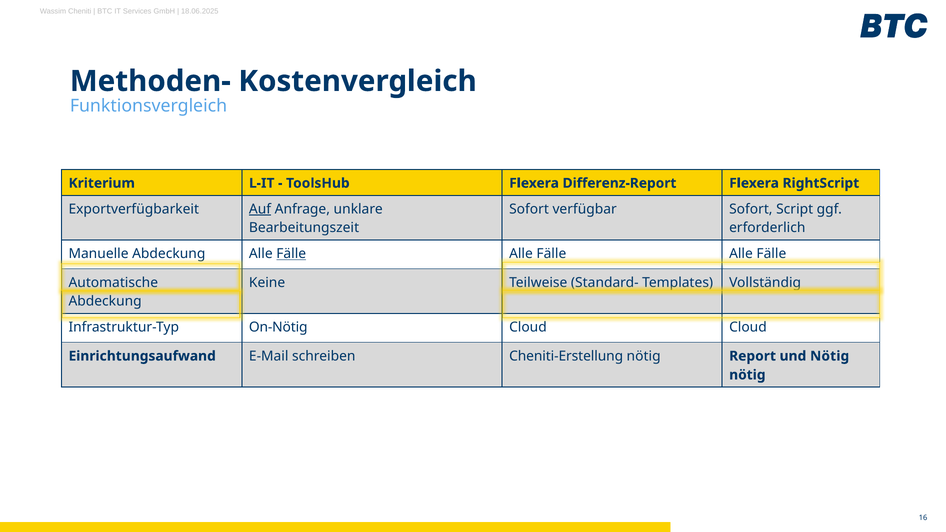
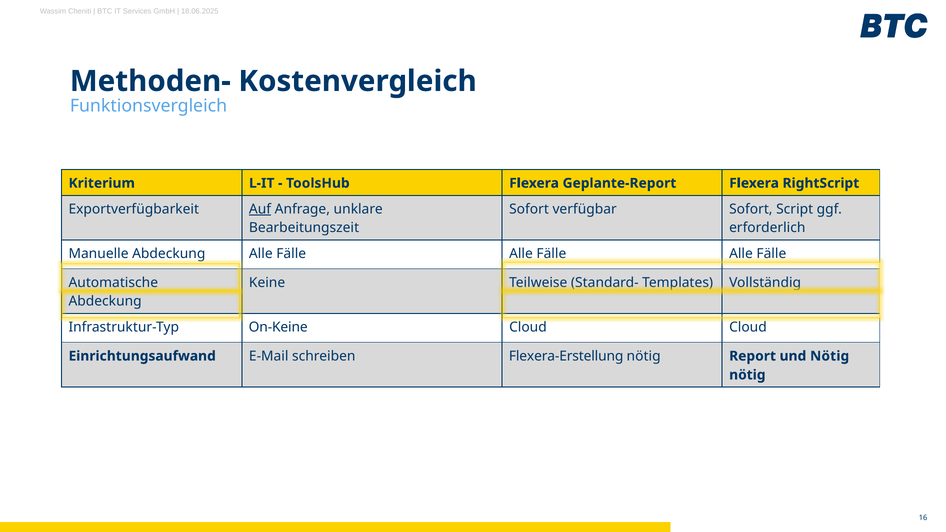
Differenz-Report: Differenz-Report -> Geplante-Report
Fälle at (291, 254) underline: present -> none
On-Nötig: On-Nötig -> On-Keine
Cheniti-Erstellung: Cheniti-Erstellung -> Flexera-Erstellung
